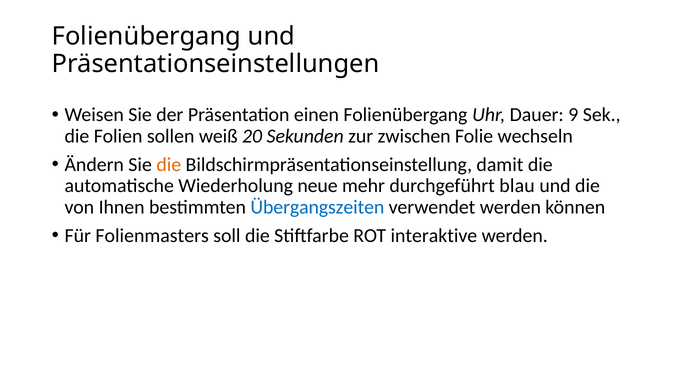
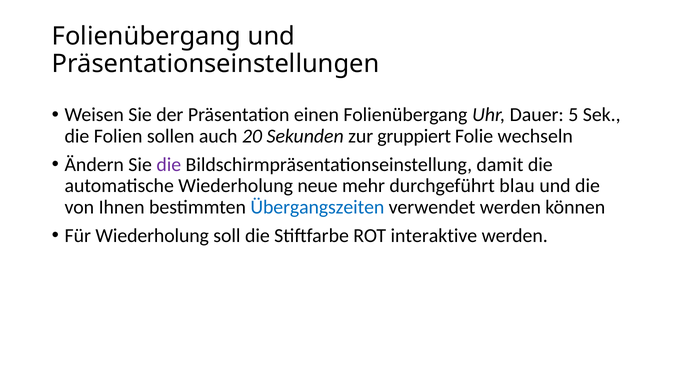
9: 9 -> 5
weiß: weiß -> auch
zwischen: zwischen -> gruppiert
die at (169, 165) colour: orange -> purple
Für Folienmasters: Folienmasters -> Wiederholung
